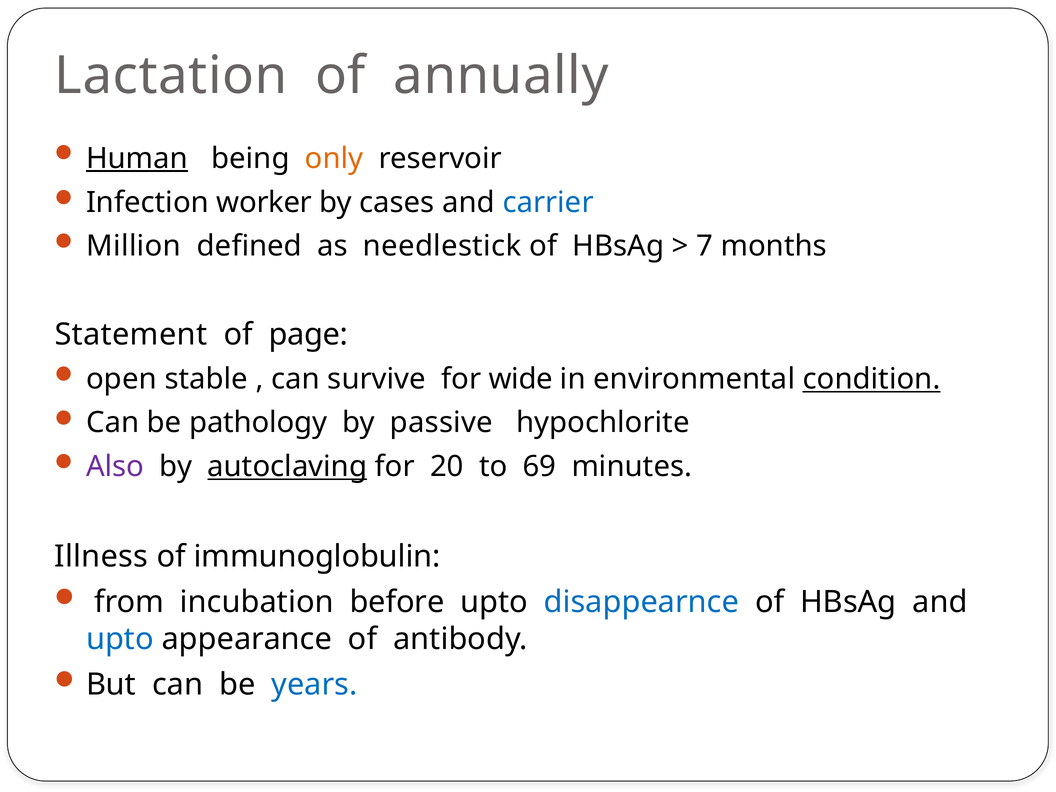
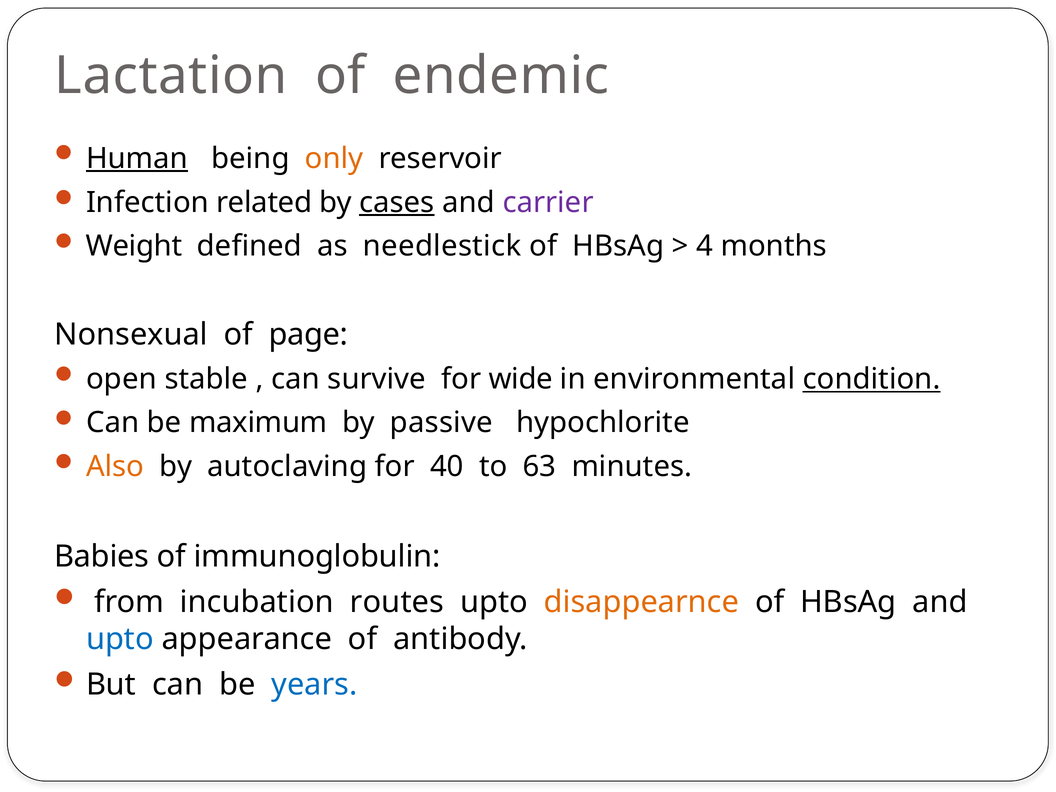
annually: annually -> endemic
worker: worker -> related
cases underline: none -> present
carrier colour: blue -> purple
Million: Million -> Weight
7: 7 -> 4
Statement: Statement -> Nonsexual
pathology: pathology -> maximum
Also colour: purple -> orange
autoclaving underline: present -> none
20: 20 -> 40
69: 69 -> 63
Illness: Illness -> Babies
before: before -> routes
disappearnce colour: blue -> orange
